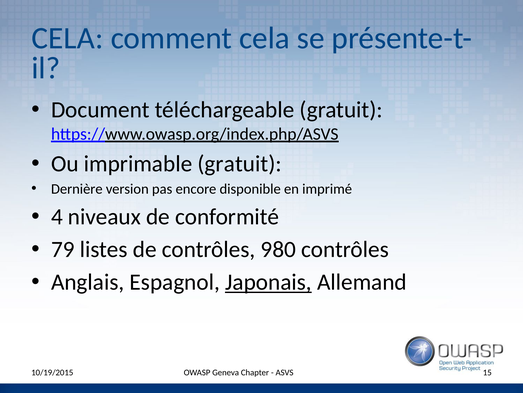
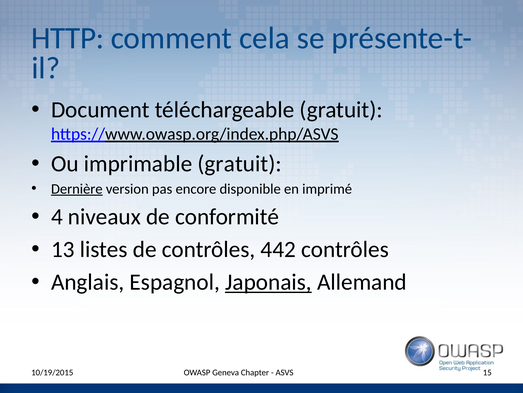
CELA at (67, 38): CELA -> HTTP
Dernière underline: none -> present
79: 79 -> 13
980: 980 -> 442
